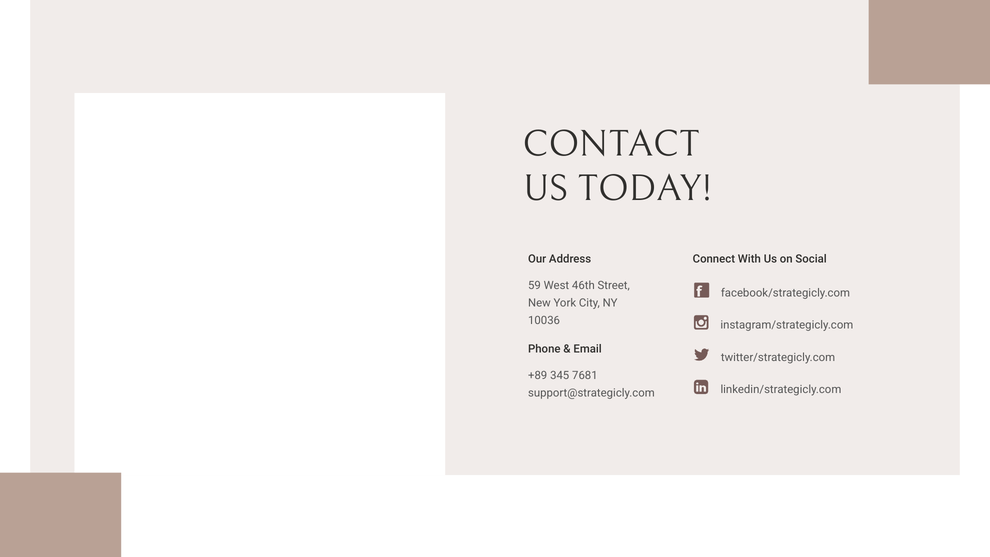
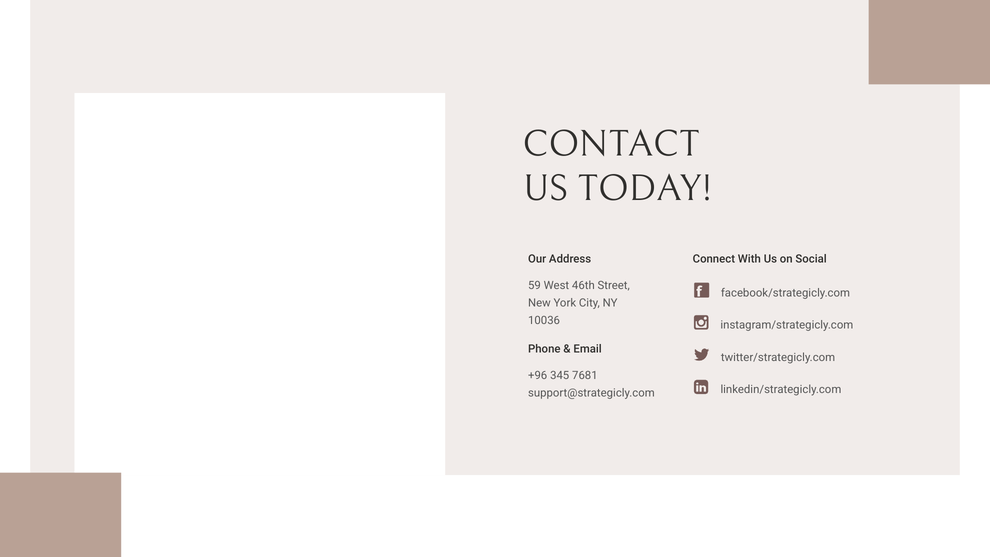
+89: +89 -> +96
